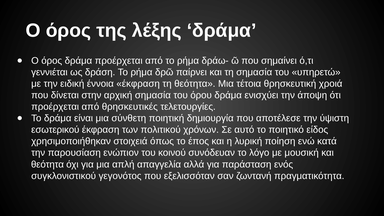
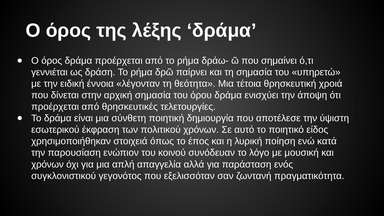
έννοια έκφραση: έκφραση -> λέγονταν
θεότητα at (47, 164): θεότητα -> χρόνων
